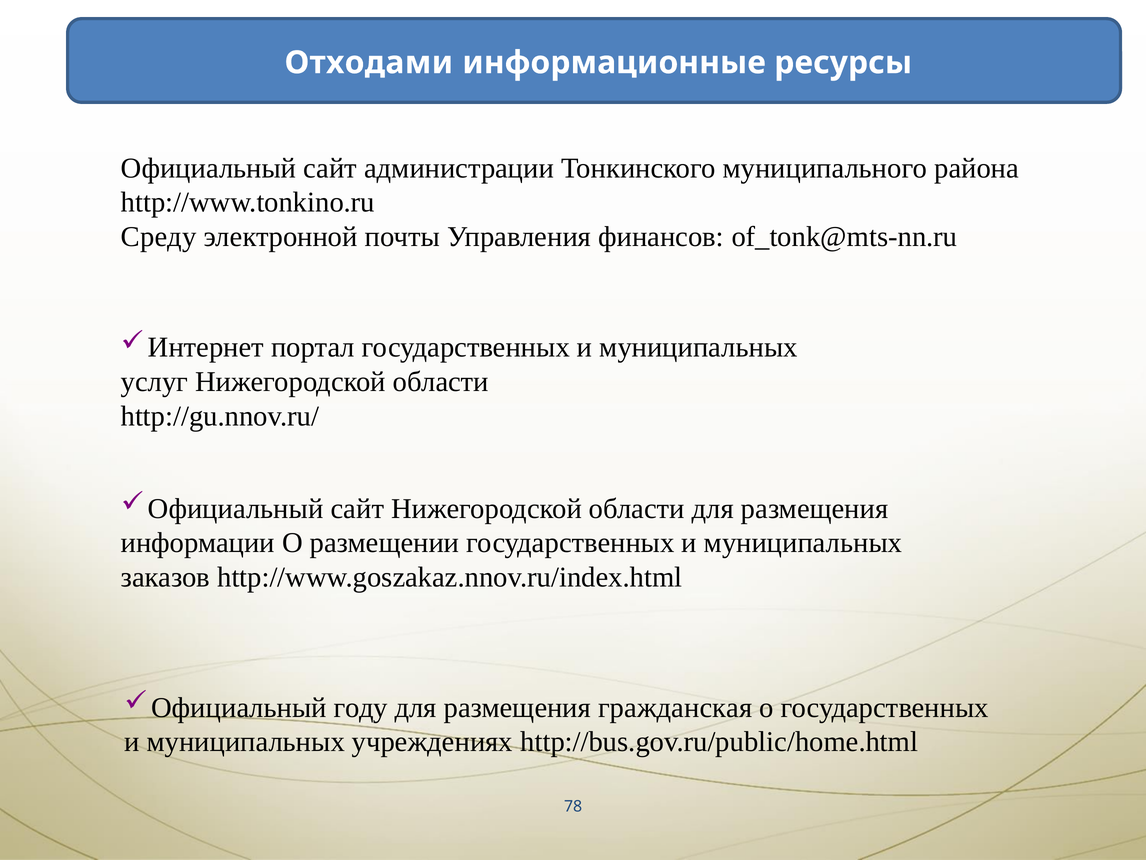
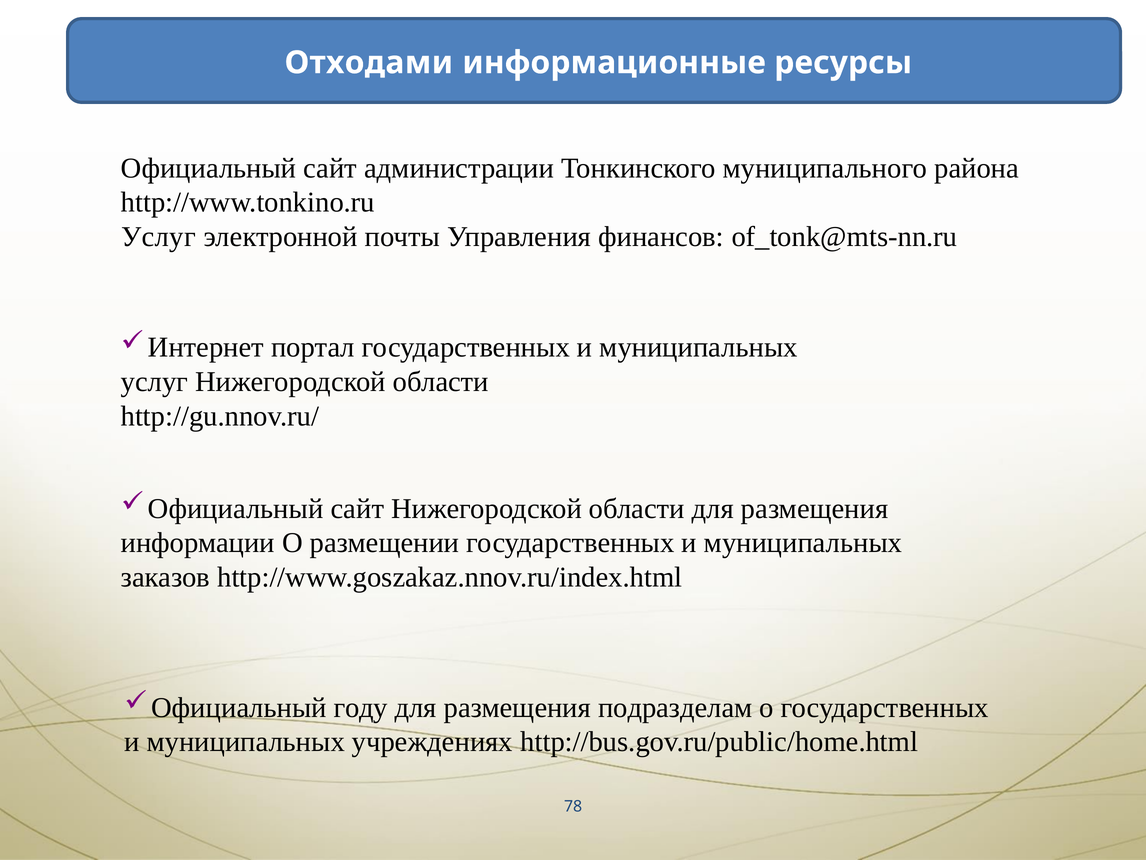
Среду at (159, 237): Среду -> Услуг
гражданская: гражданская -> подразделам
